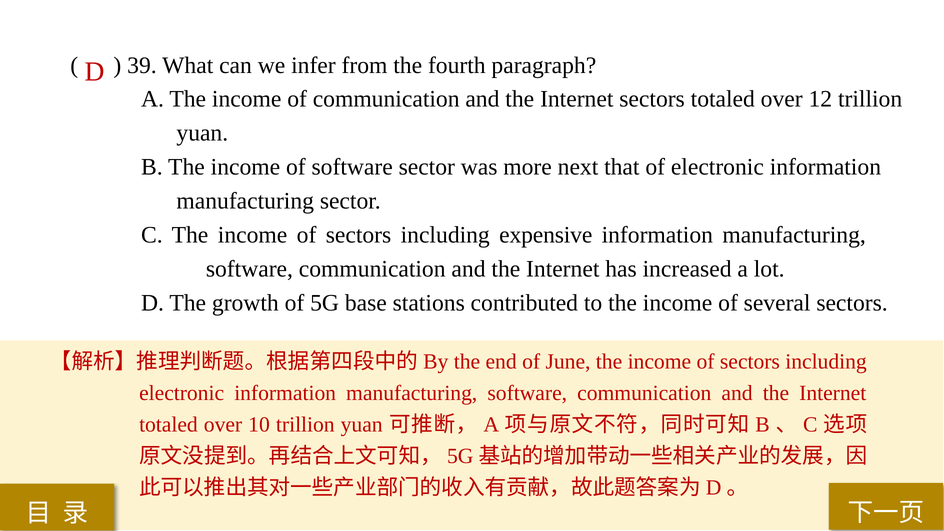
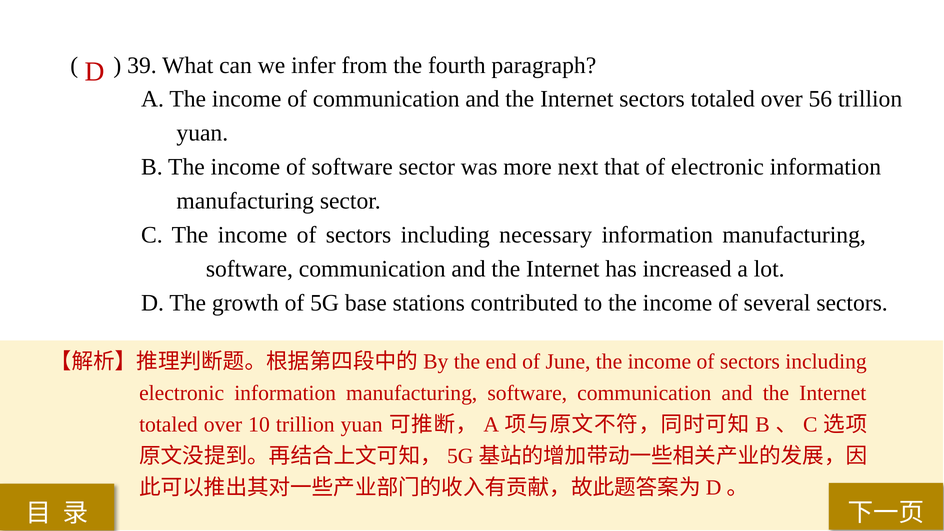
12: 12 -> 56
expensive: expensive -> necessary
